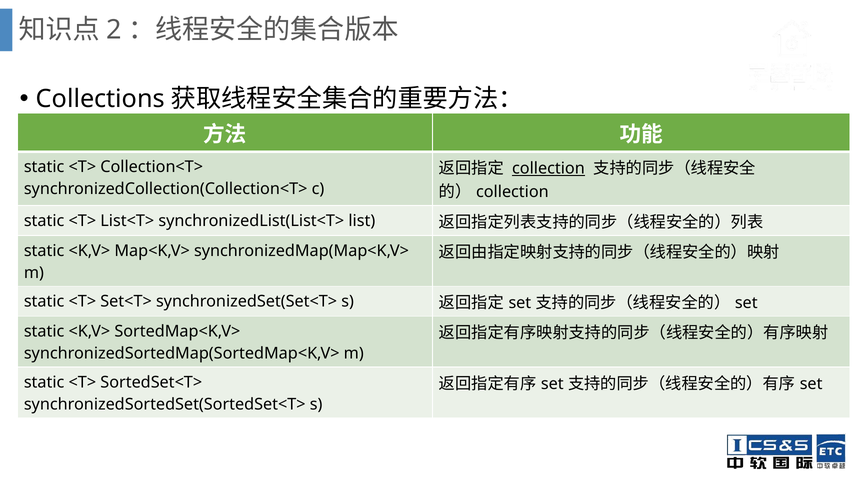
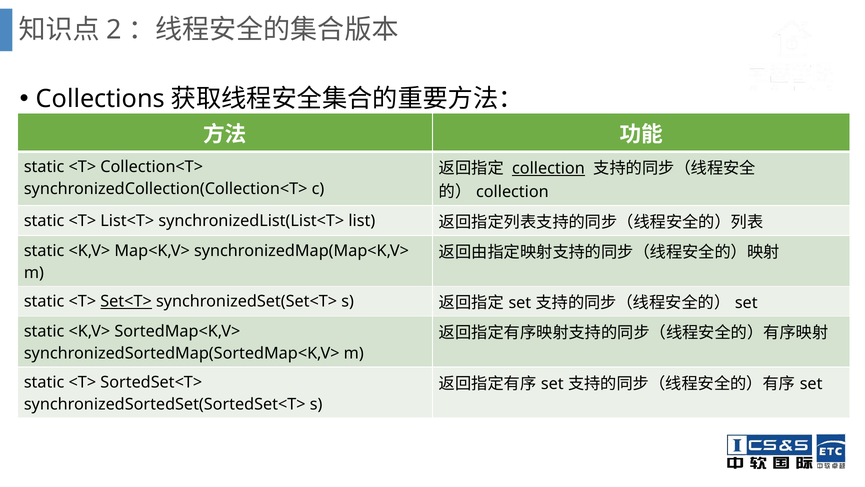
Set<T> underline: none -> present
